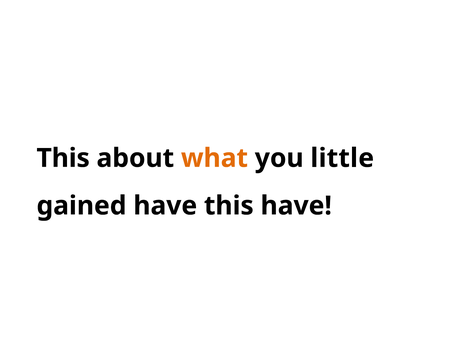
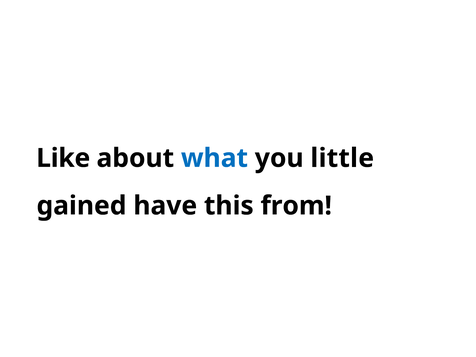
This at (63, 158): This -> Like
what colour: orange -> blue
this have: have -> from
